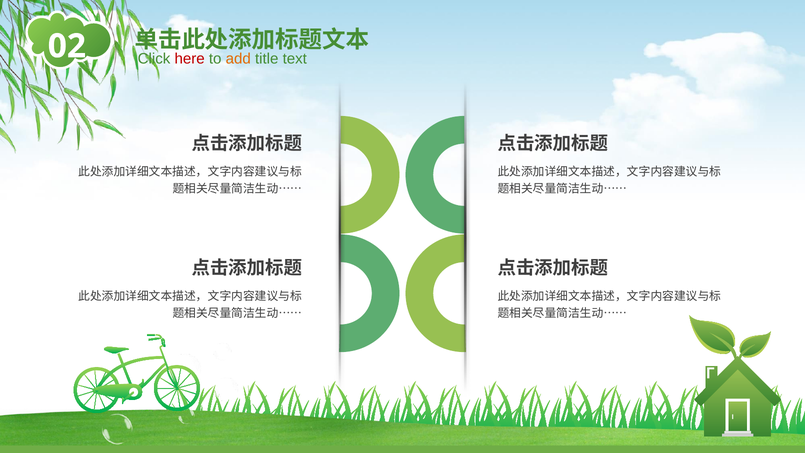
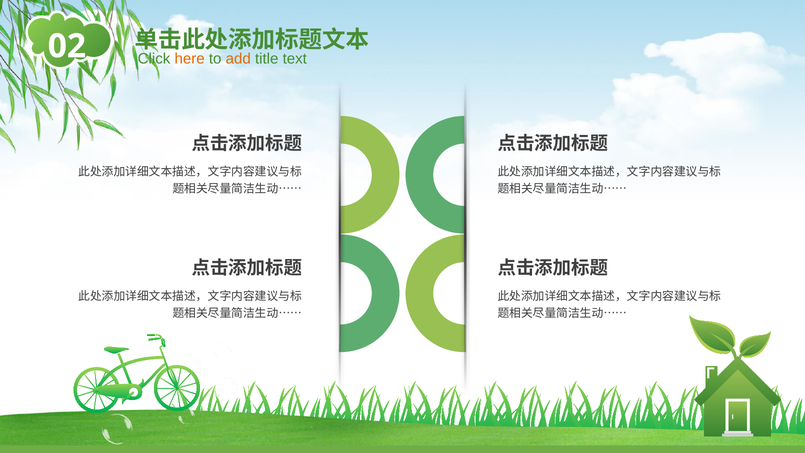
here colour: red -> orange
